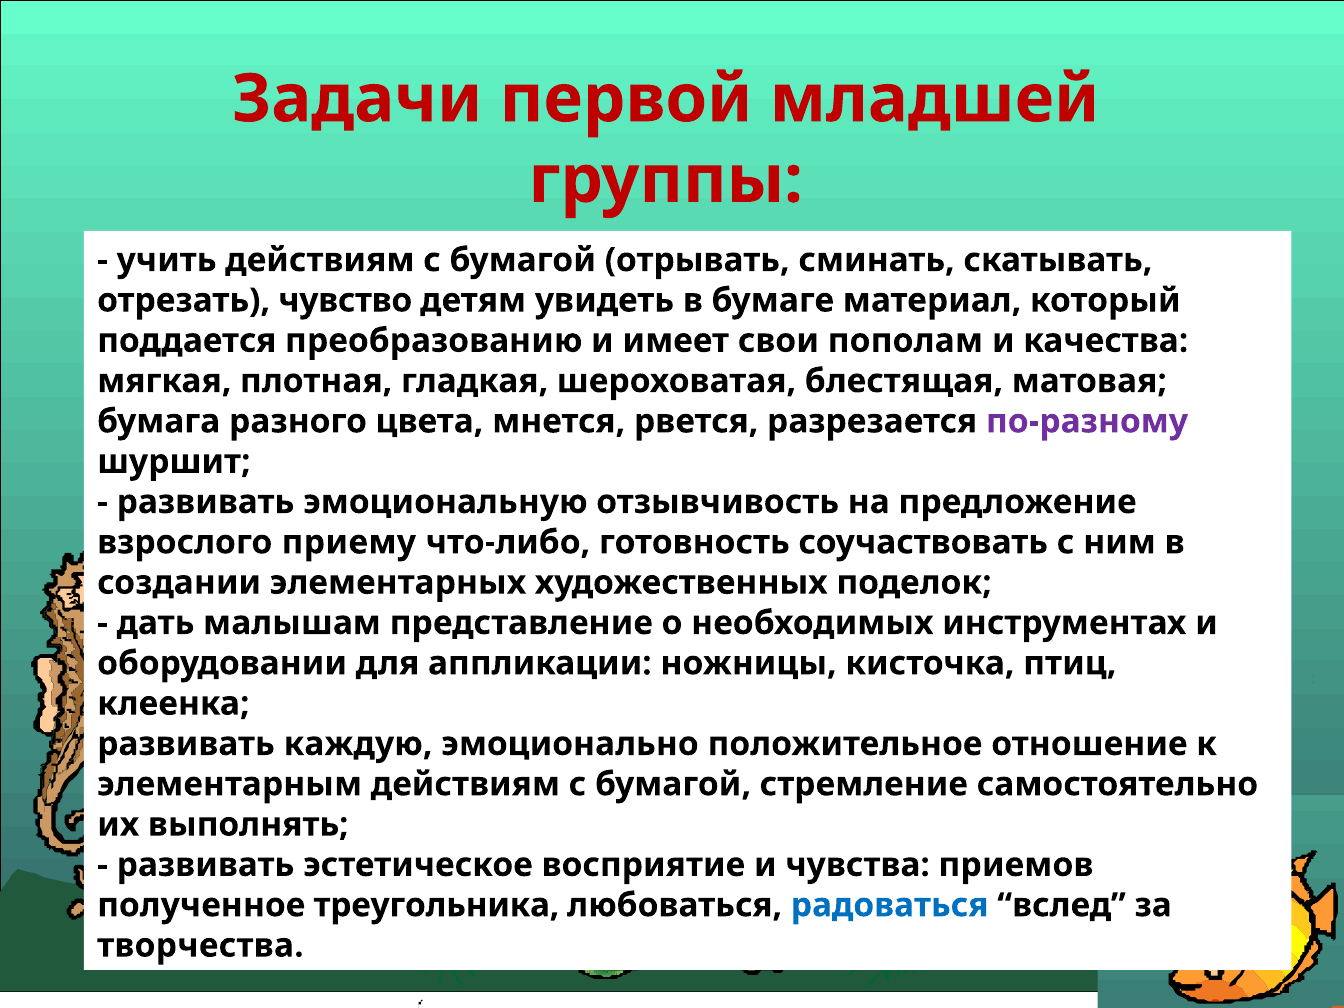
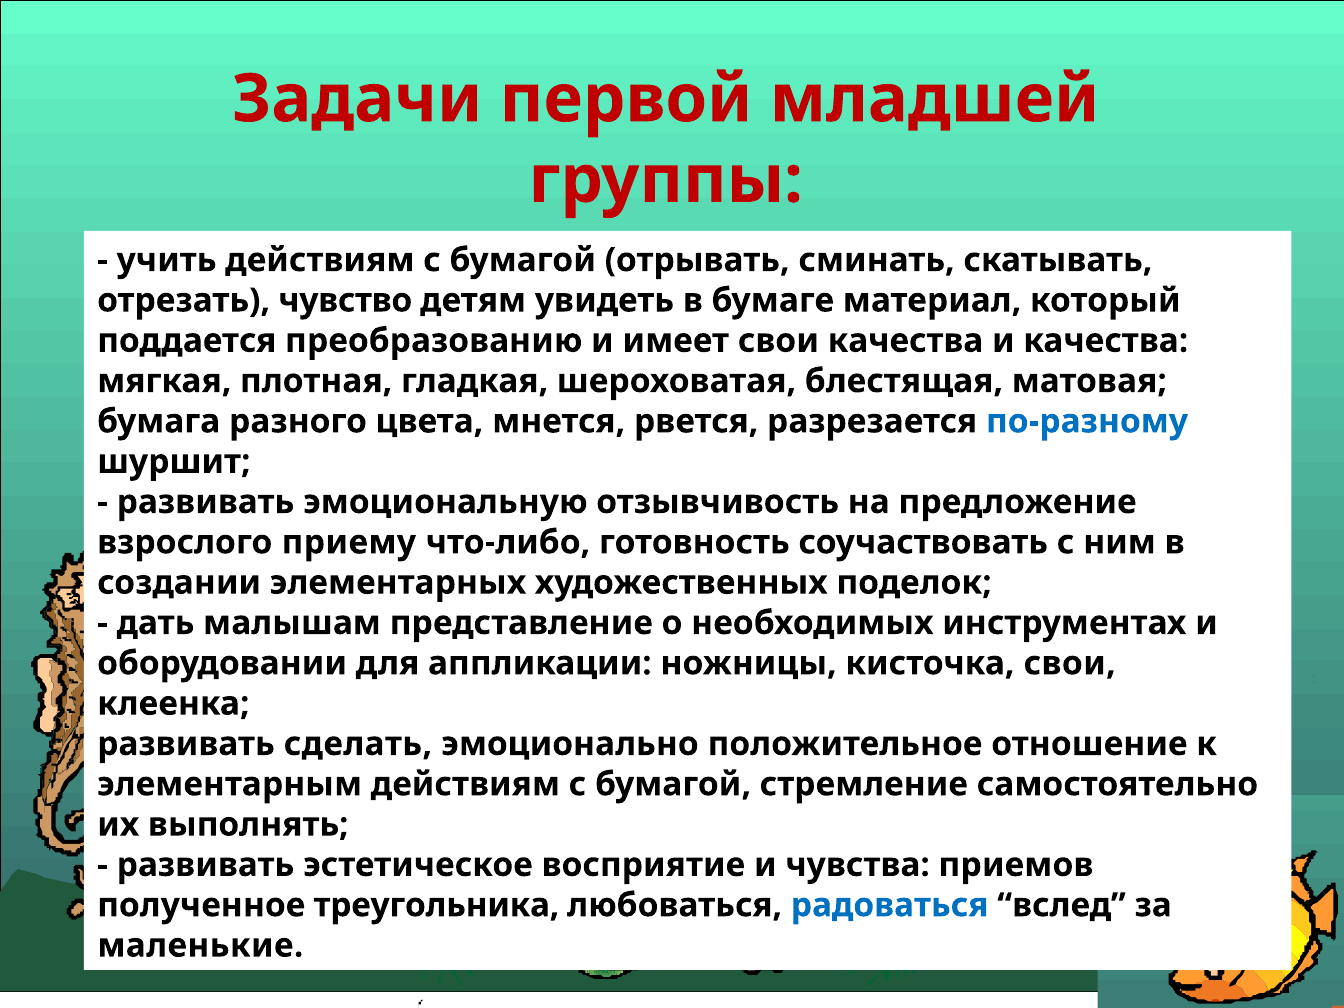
свои пополам: пополам -> качества
по-разному colour: purple -> blue
кисточка птиц: птиц -> свои
каждую: каждую -> сделать
творчества: творчества -> маленькие
